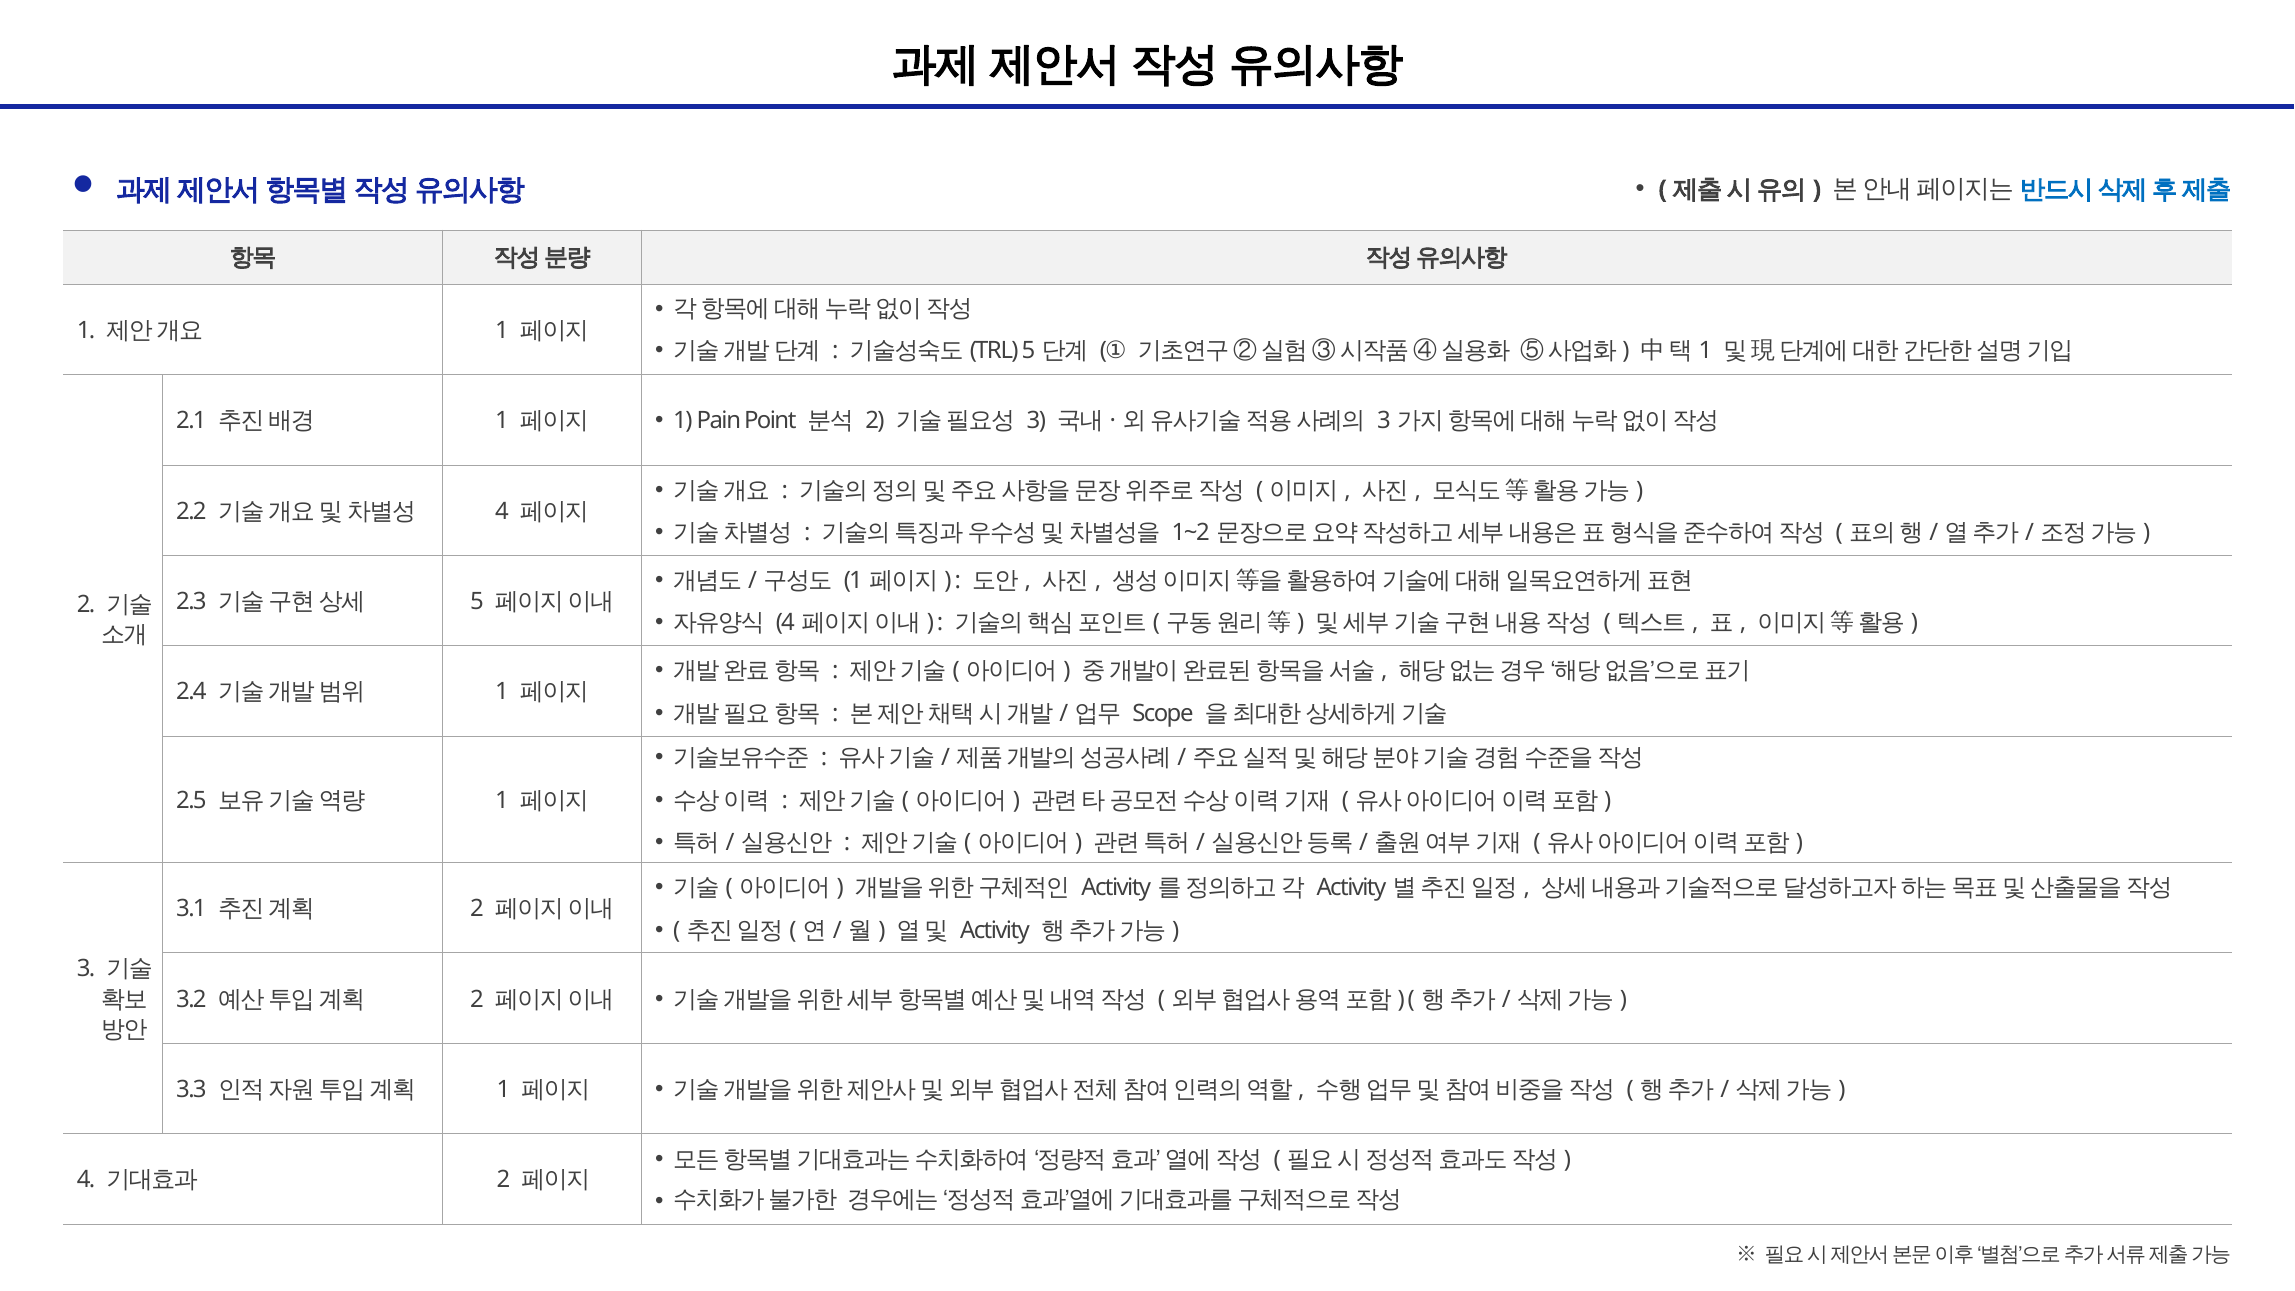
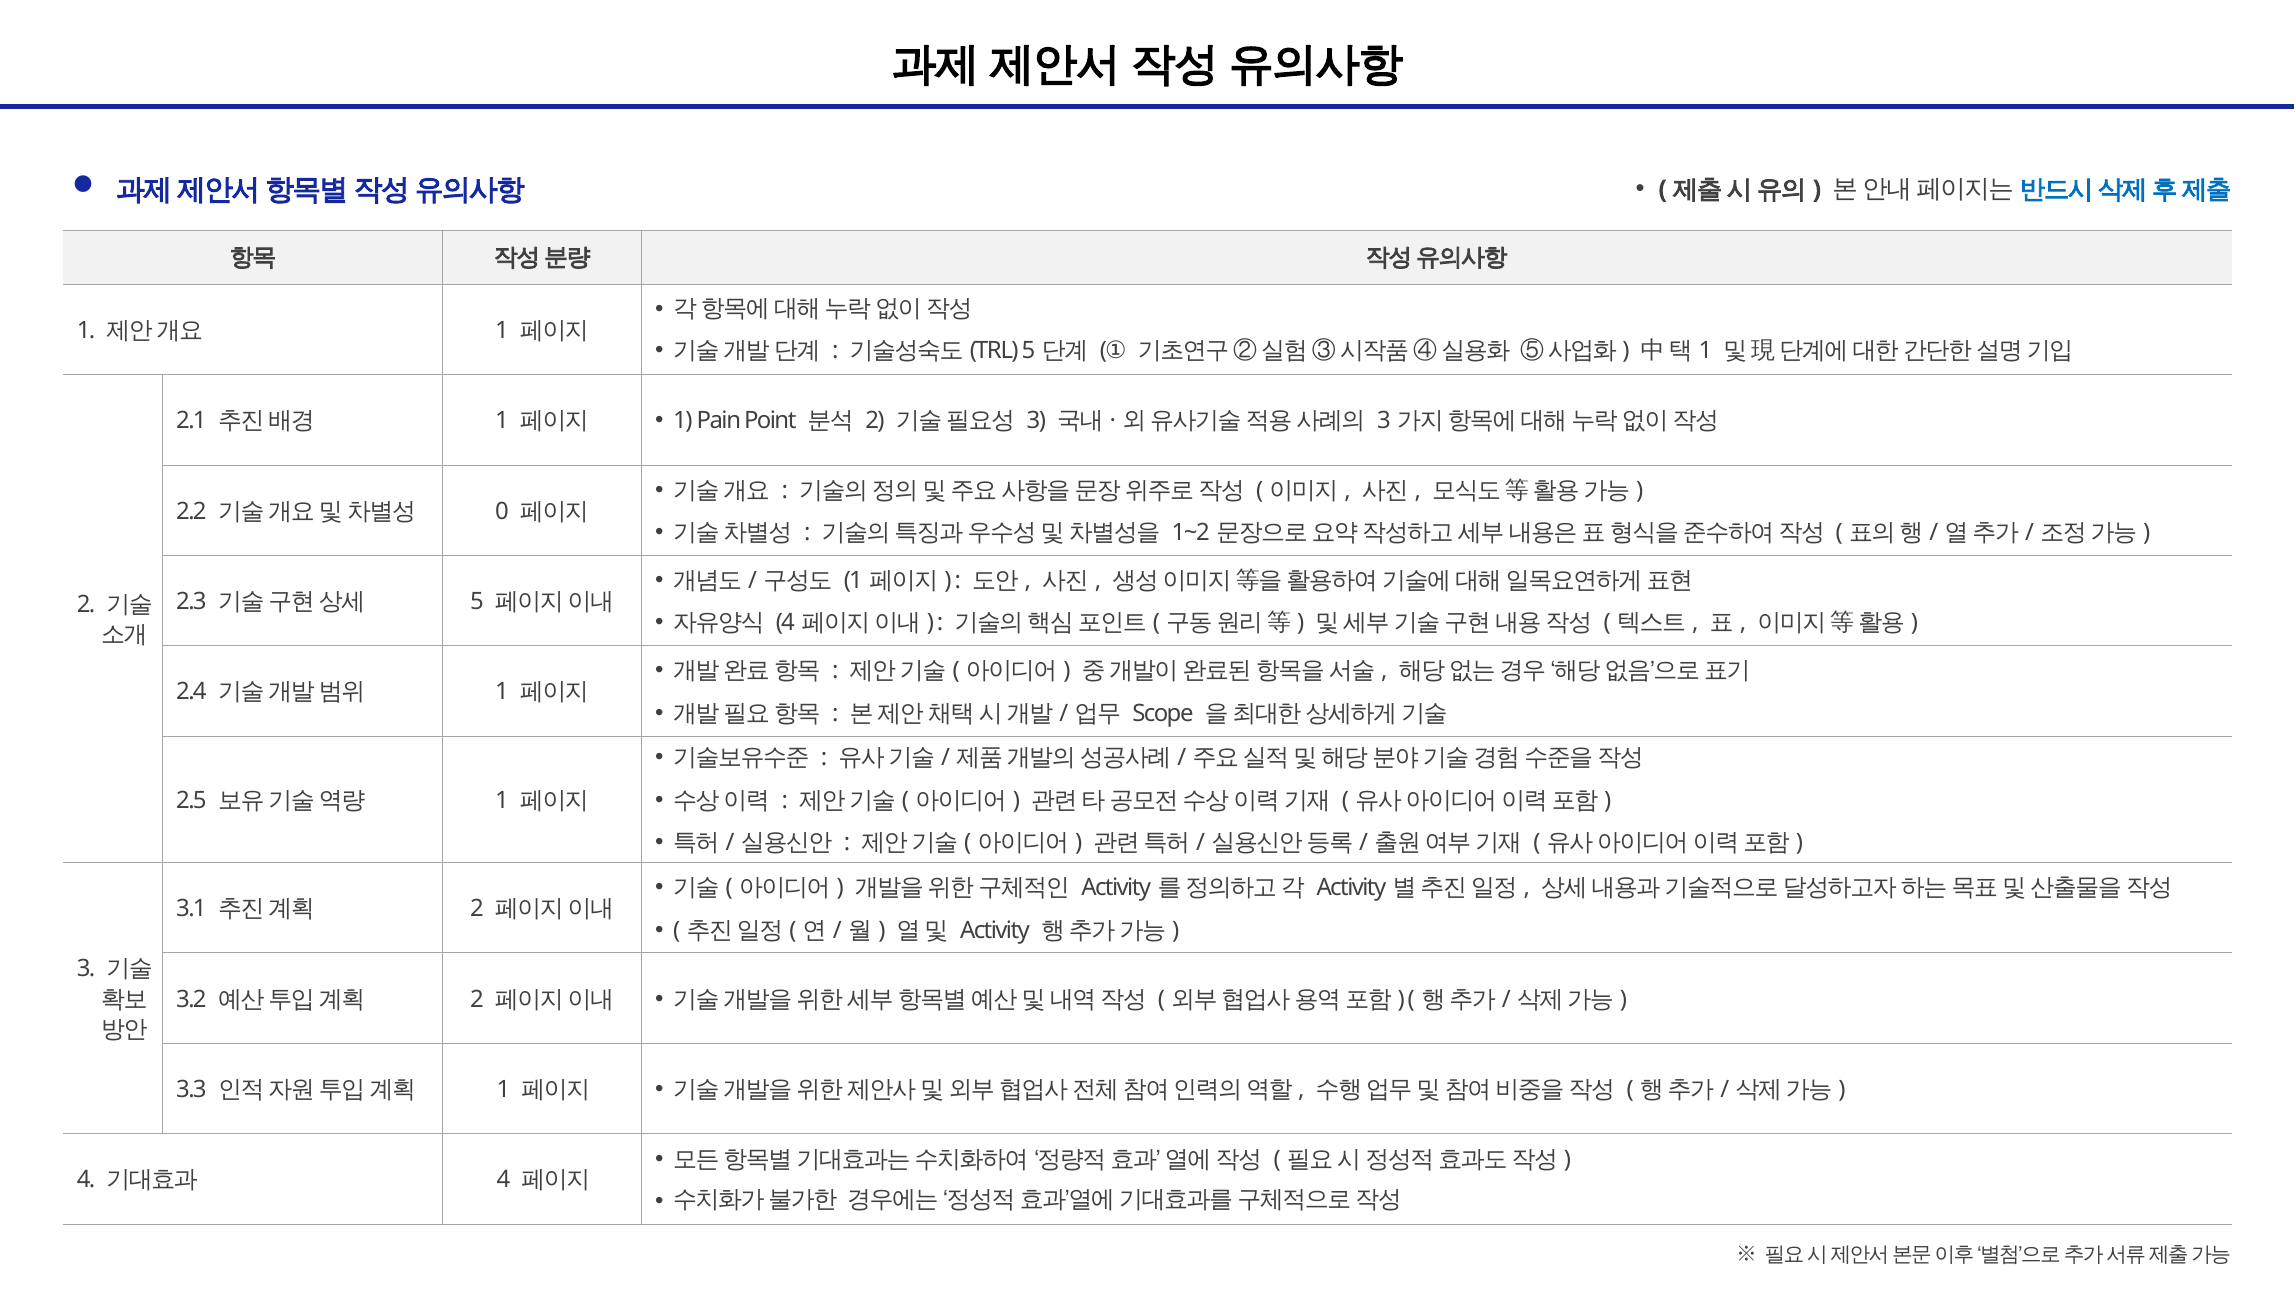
4 at (502, 511): 4 -> 0
2 at (503, 1180): 2 -> 4
